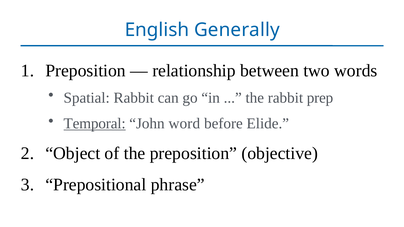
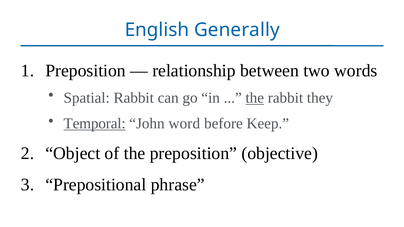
the at (255, 98) underline: none -> present
prep: prep -> they
Elide: Elide -> Keep
